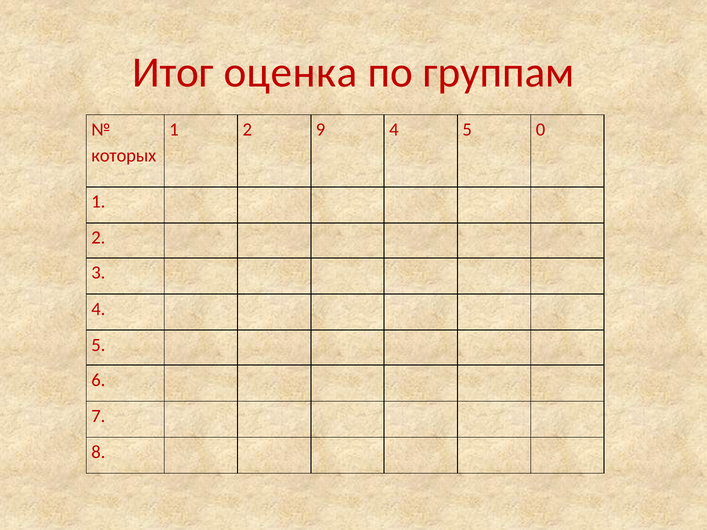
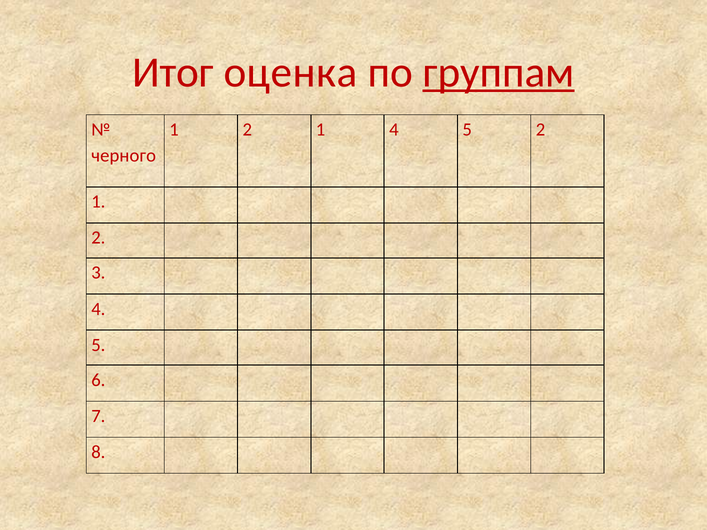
группам underline: none -> present
1 2 9: 9 -> 1
5 0: 0 -> 2
которых: которых -> черного
